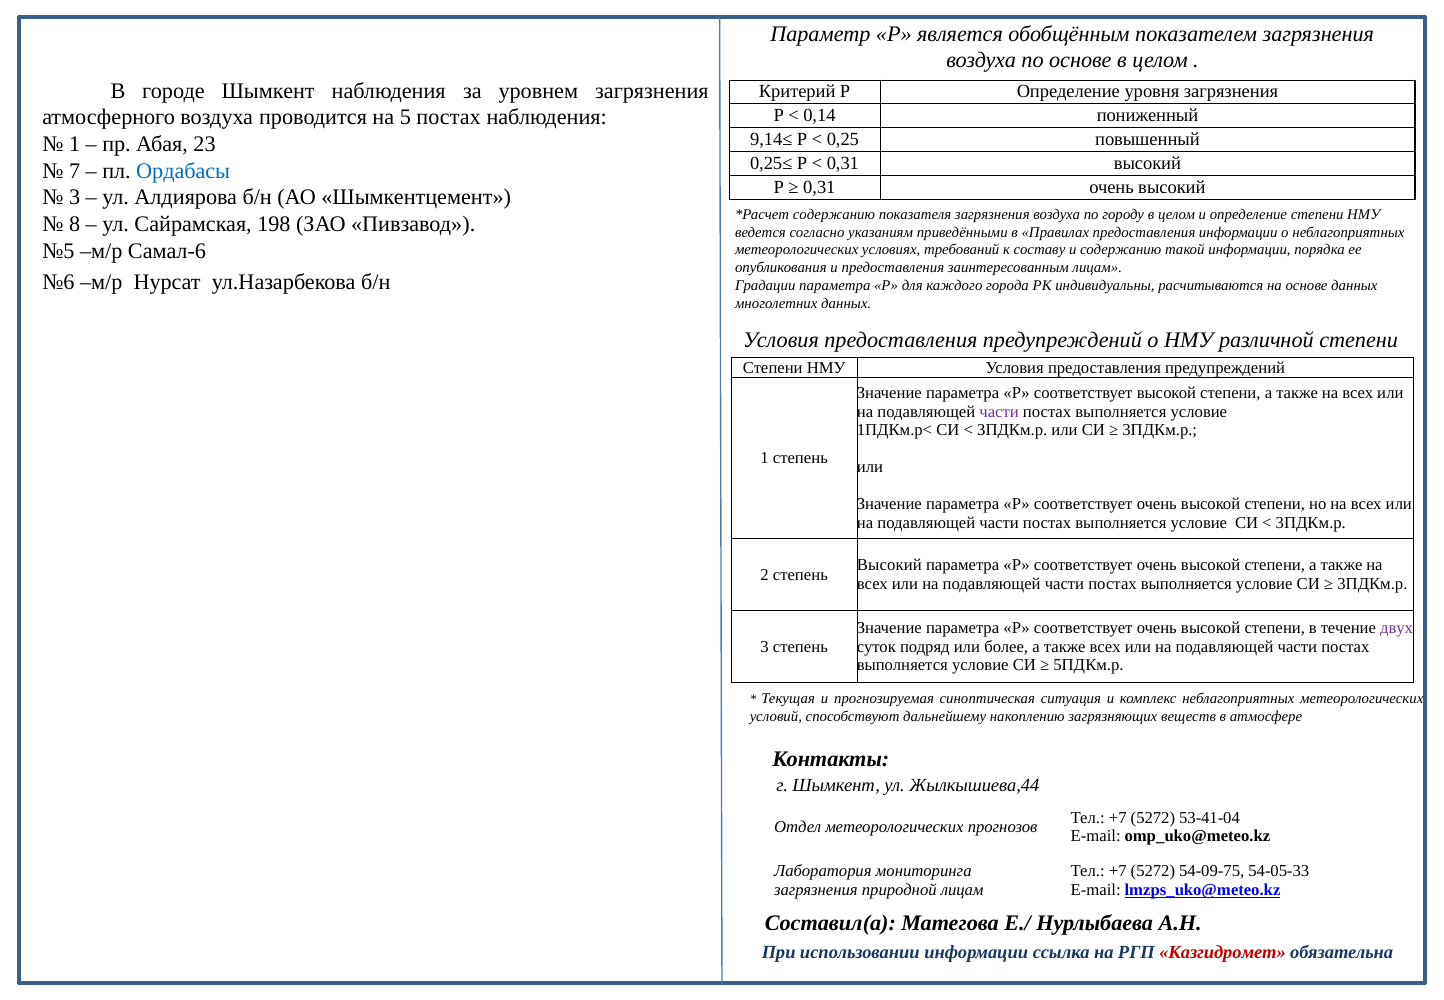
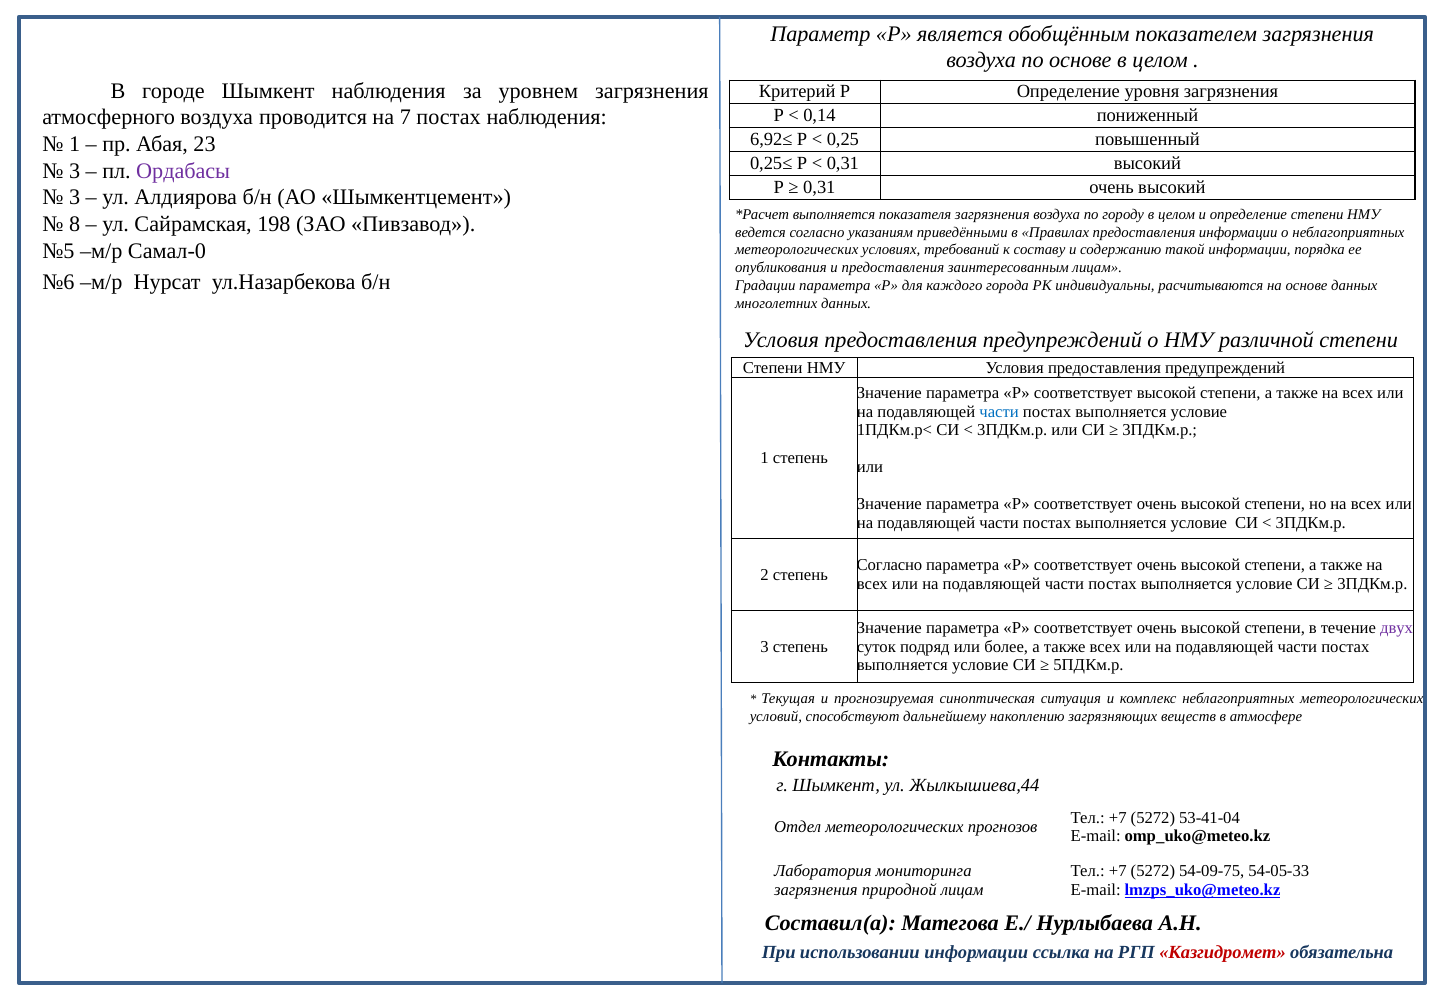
5: 5 -> 7
9,14≤: 9,14≤ -> 6,92≤
7 at (75, 171): 7 -> 3
Ордабасы colour: blue -> purple
содержанию at (834, 214): содержанию -> выполняется
Самал-6: Самал-6 -> Самал-0
части at (999, 412) colour: purple -> blue
Высокий at (889, 565): Высокий -> Согласно
